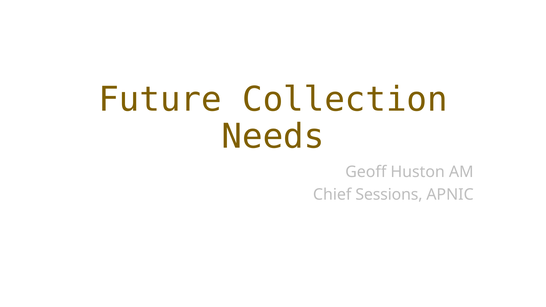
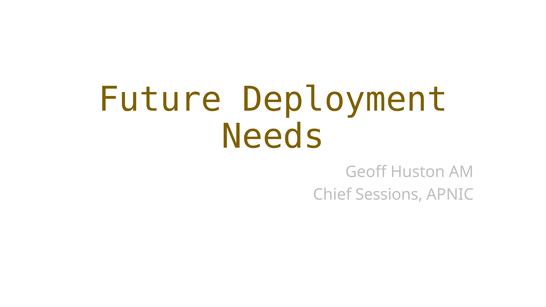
Collection: Collection -> Deployment
